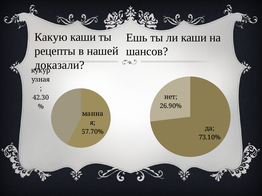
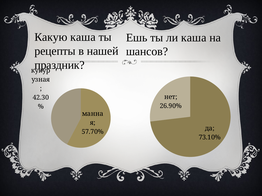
Какую каши: каши -> каша
ли каши: каши -> каша
доказали: доказали -> праздник
